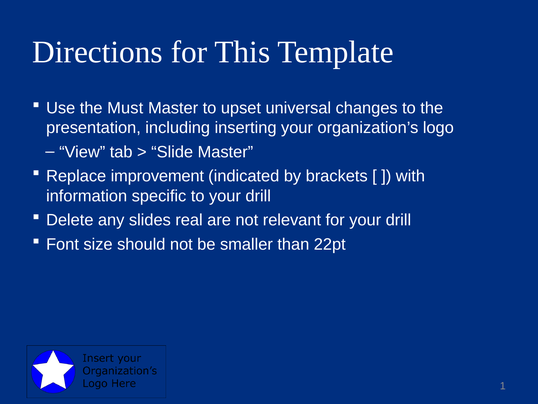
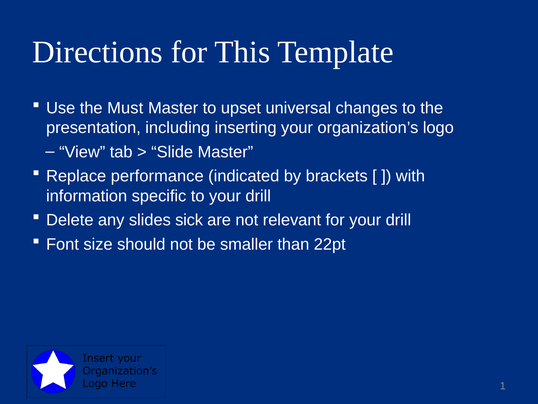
improvement: improvement -> performance
real: real -> sick
